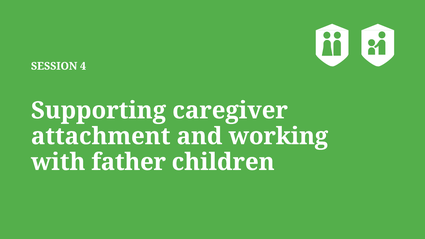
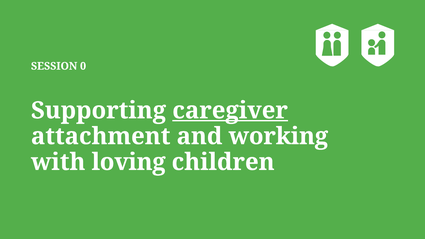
4: 4 -> 0
caregiver underline: none -> present
father: father -> loving
